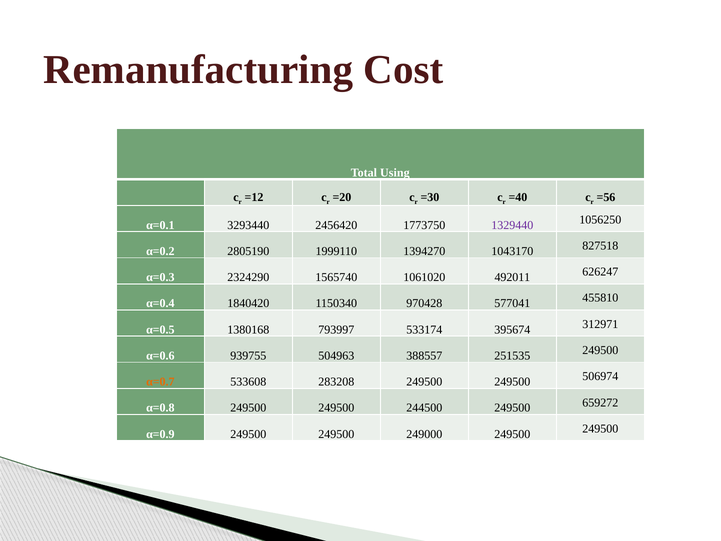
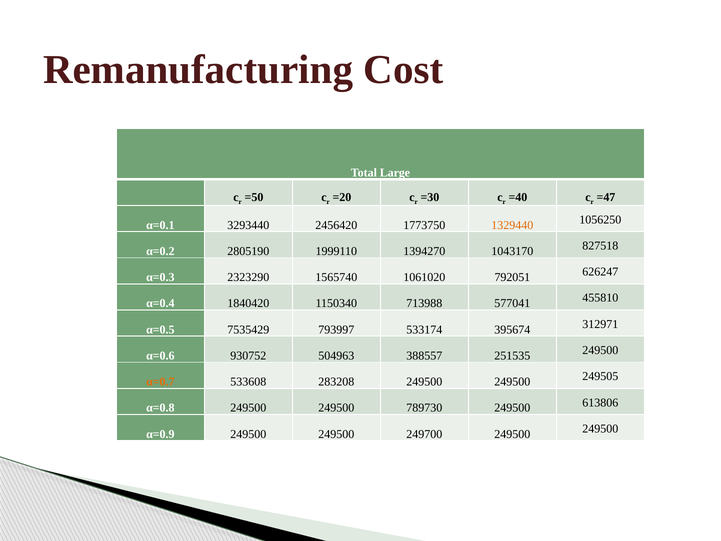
Using: Using -> Large
=12: =12 -> =50
=56: =56 -> =47
1329440 colour: purple -> orange
2324290: 2324290 -> 2323290
492011: 492011 -> 792051
970428: 970428 -> 713988
1380168: 1380168 -> 7535429
939755: 939755 -> 930752
506974: 506974 -> 249505
244500: 244500 -> 789730
659272: 659272 -> 613806
249000: 249000 -> 249700
